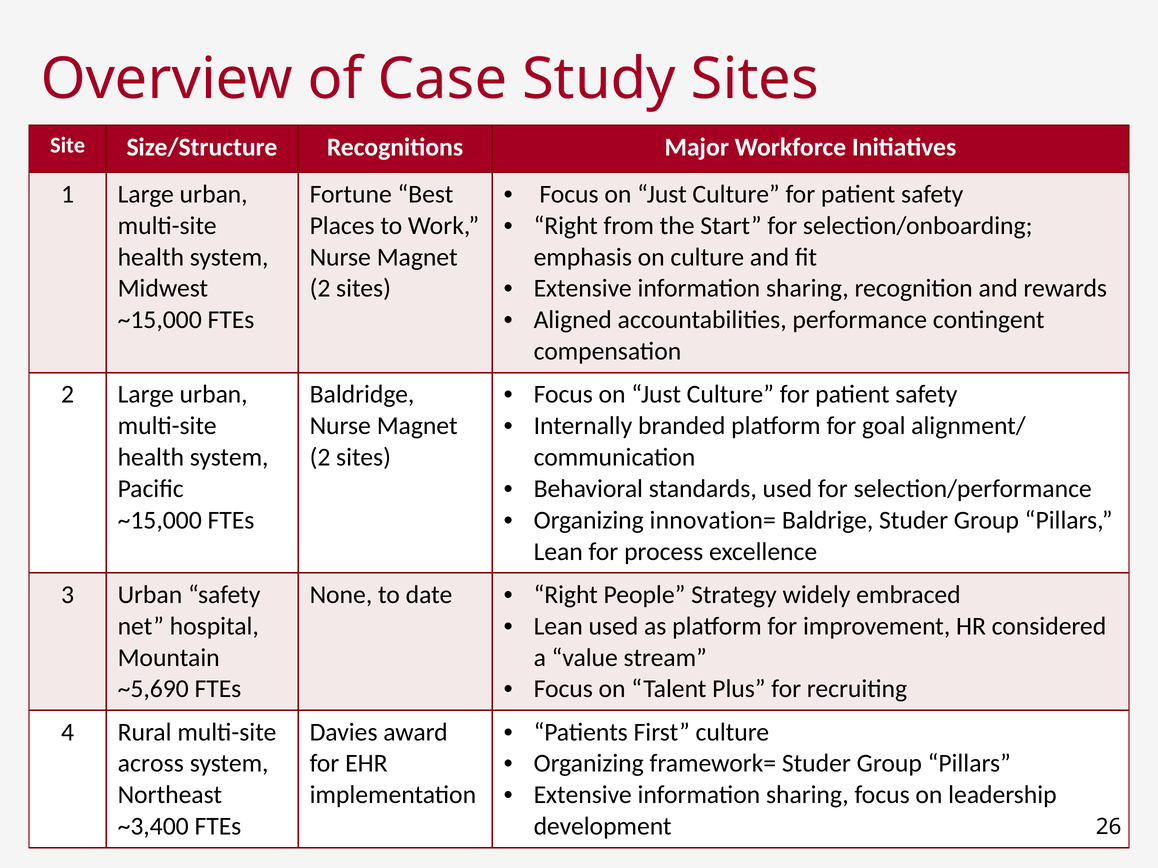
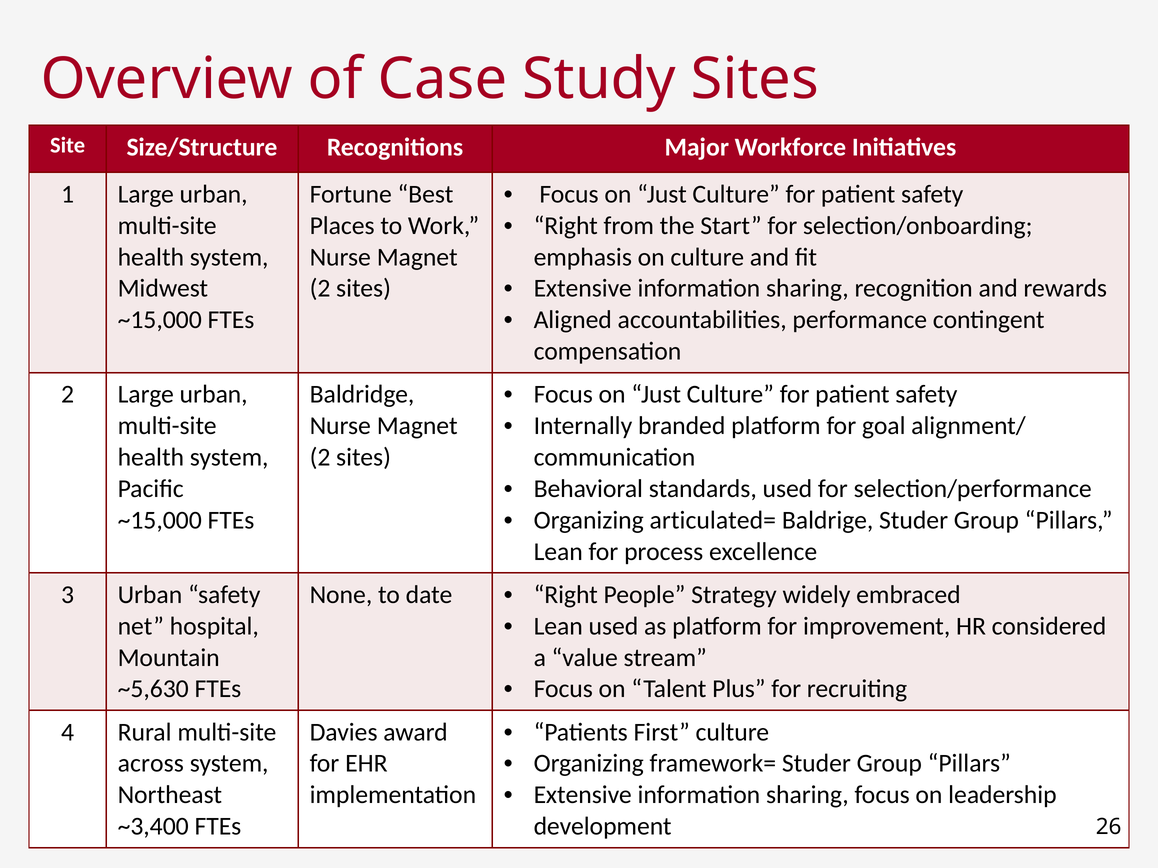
innovation=: innovation= -> articulated=
~5,690: ~5,690 -> ~5,630
